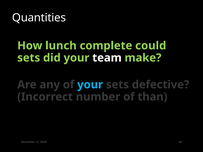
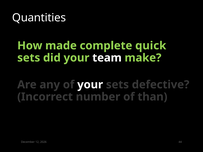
lunch: lunch -> made
could: could -> quick
your at (90, 85) colour: light blue -> white
